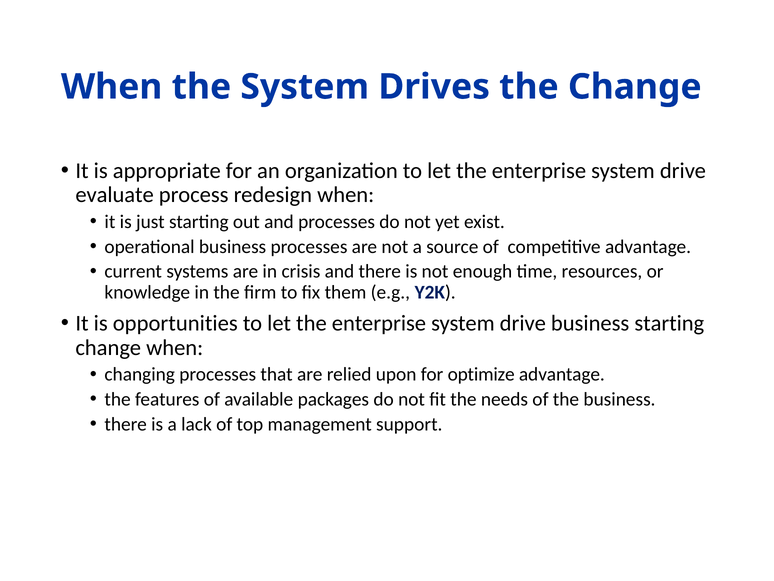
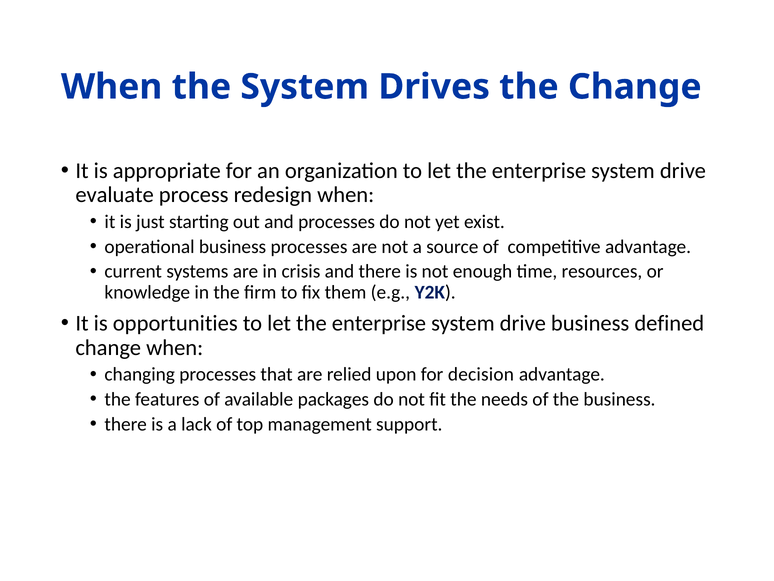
business starting: starting -> defined
optimize: optimize -> decision
